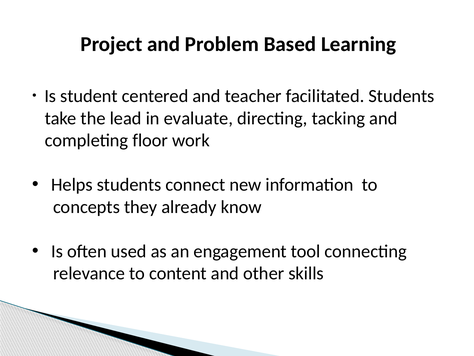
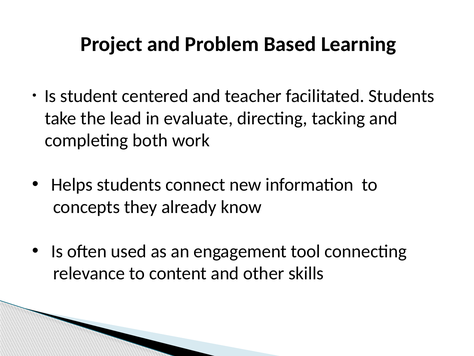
floor: floor -> both
